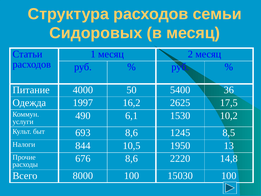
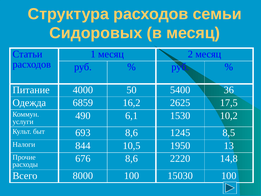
1997: 1997 -> 6859
